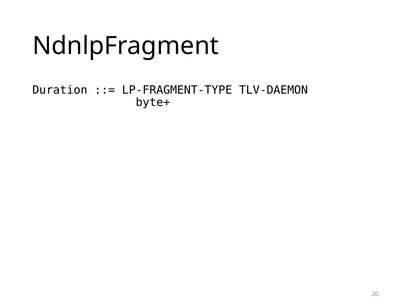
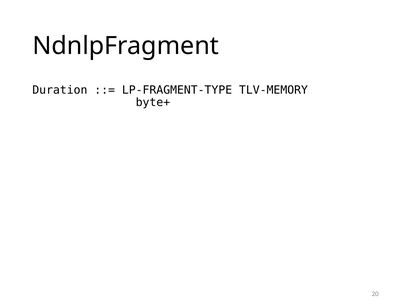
TLV-DAEMON: TLV-DAEMON -> TLV-MEMORY
